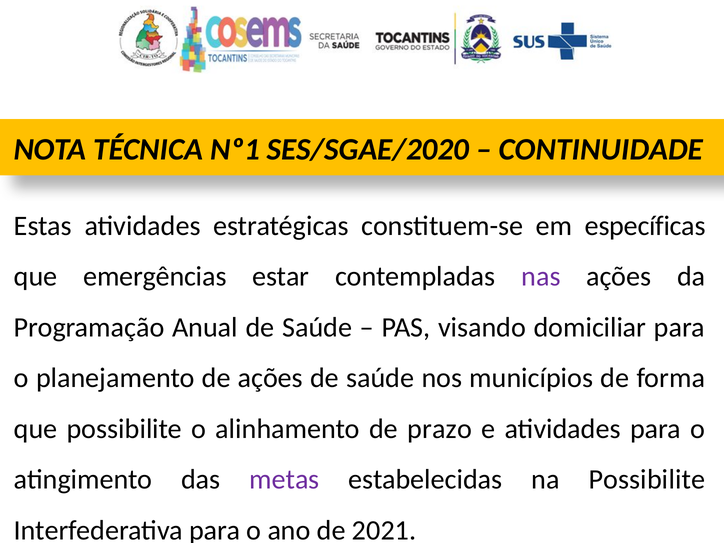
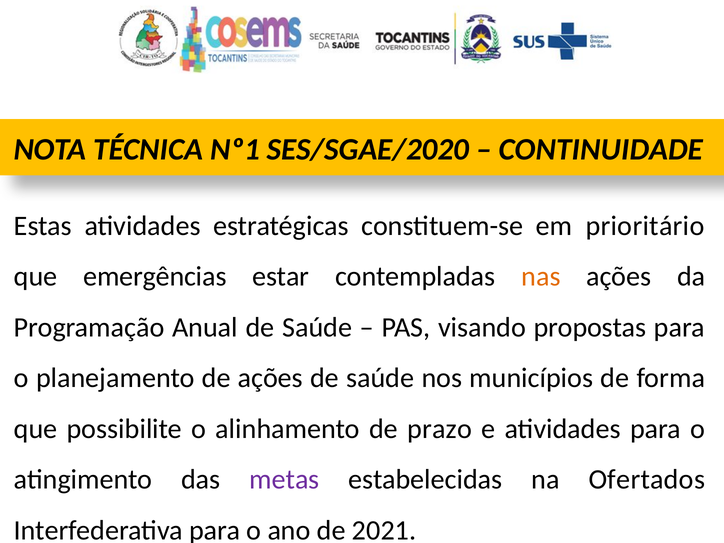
específicas: específicas -> prioritário
nas colour: purple -> orange
domiciliar: domiciliar -> propostas
na Possibilite: Possibilite -> Ofertados
